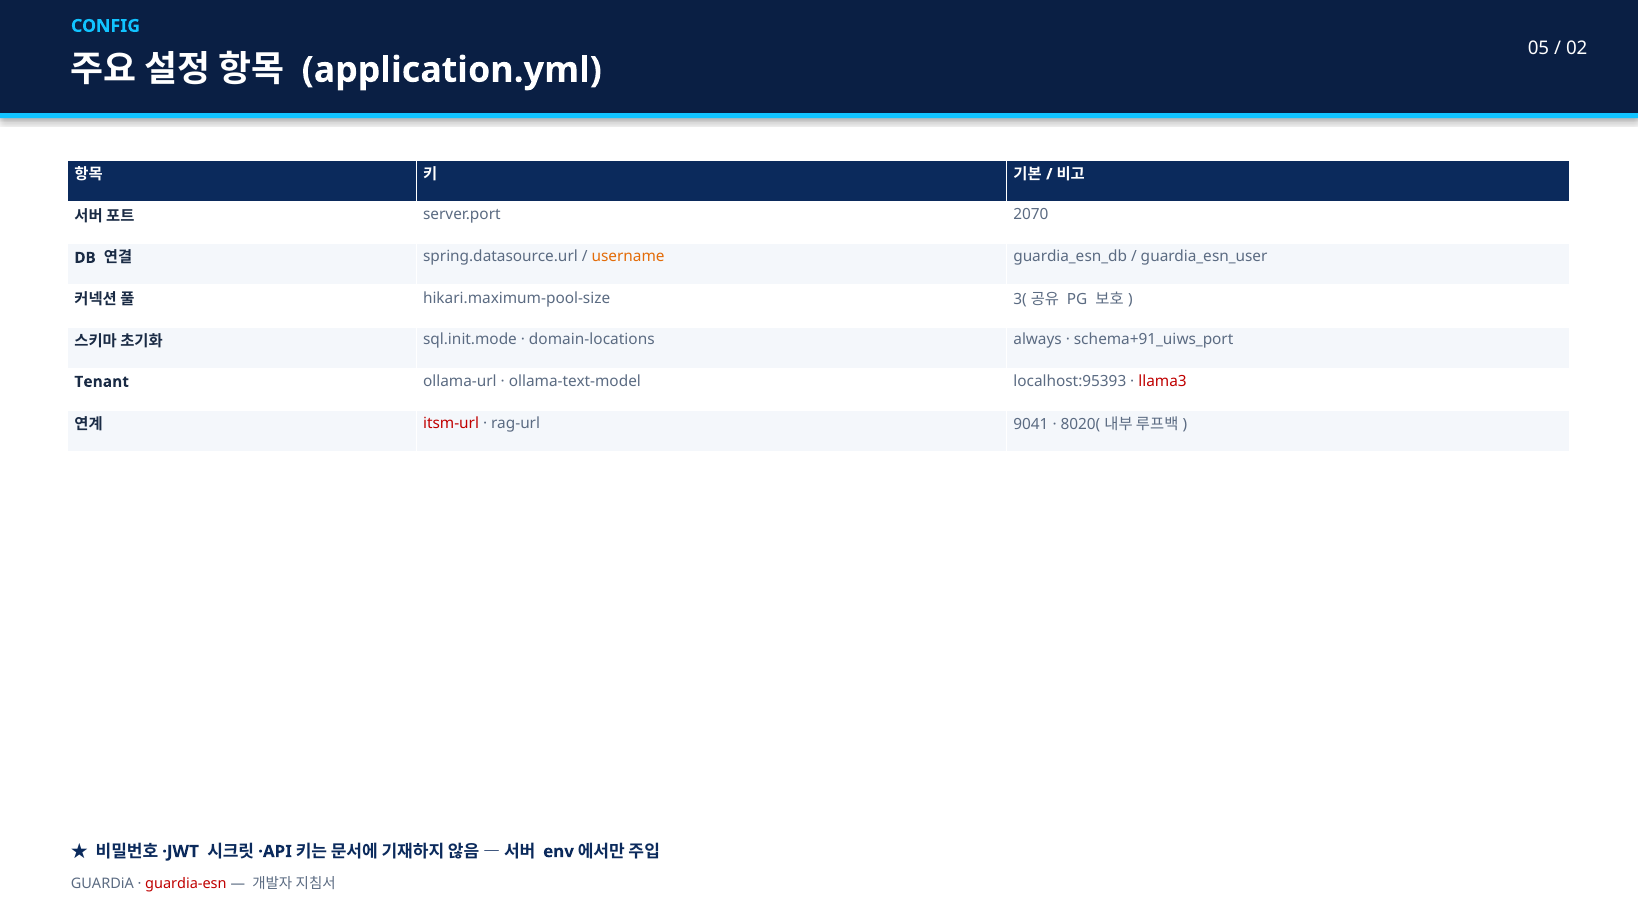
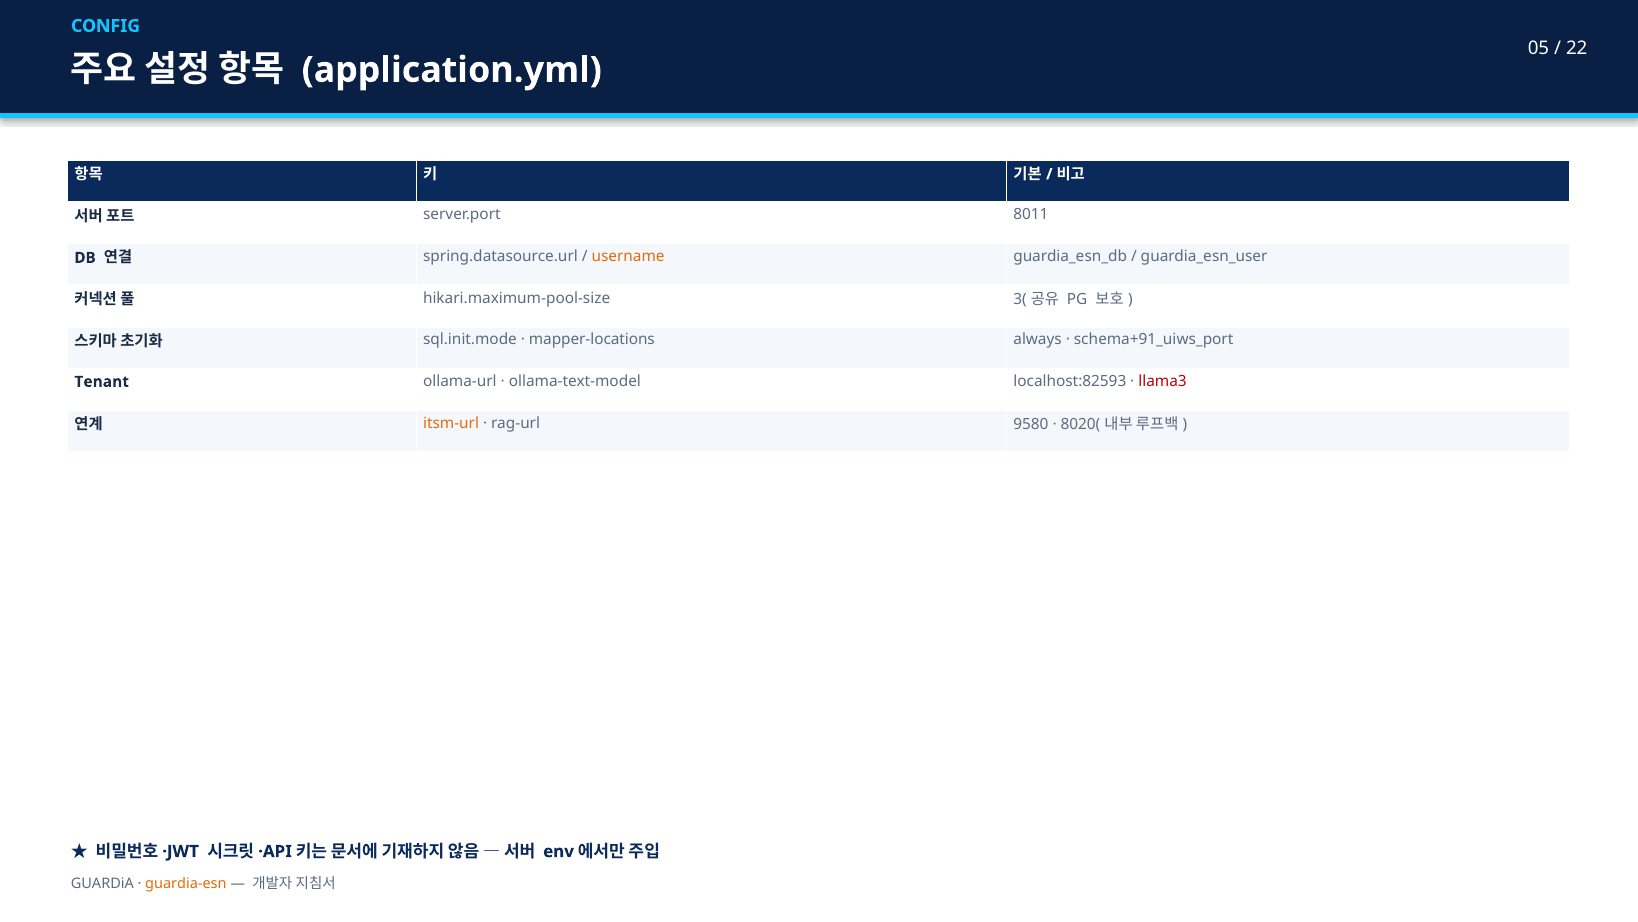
02: 02 -> 22
2070: 2070 -> 8011
domain-locations: domain-locations -> mapper-locations
localhost:95393: localhost:95393 -> localhost:82593
itsm-url colour: red -> orange
9041: 9041 -> 9580
guardia-esn colour: red -> orange
